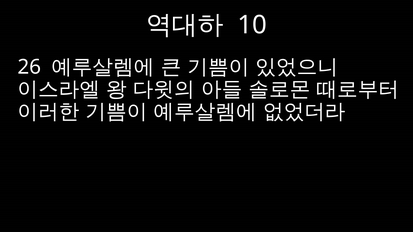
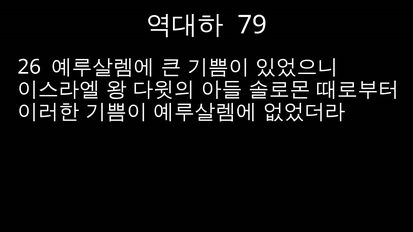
10: 10 -> 79
